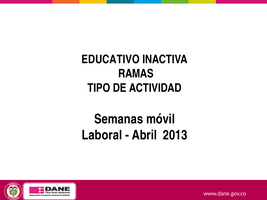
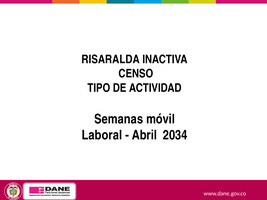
EDUCATIVO: EDUCATIVO -> RISARALDA
RAMAS: RAMAS -> CENSO
2013: 2013 -> 2034
